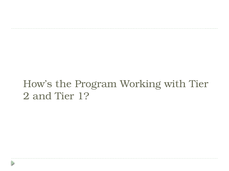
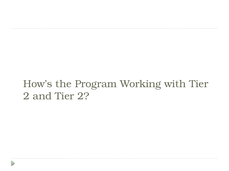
and Tier 1: 1 -> 2
